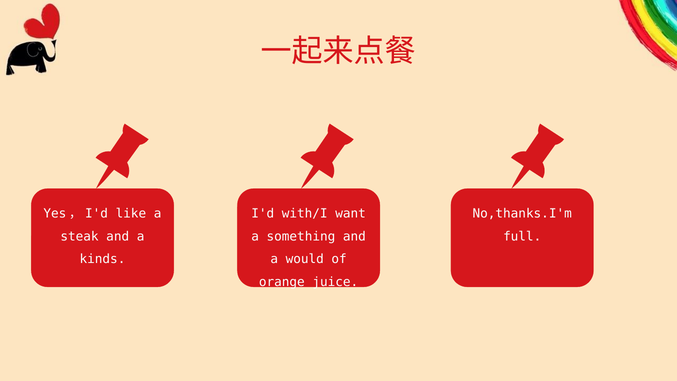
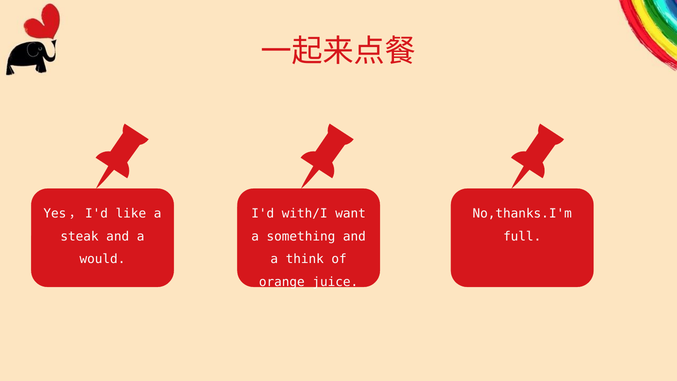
kinds: kinds -> would
would: would -> think
